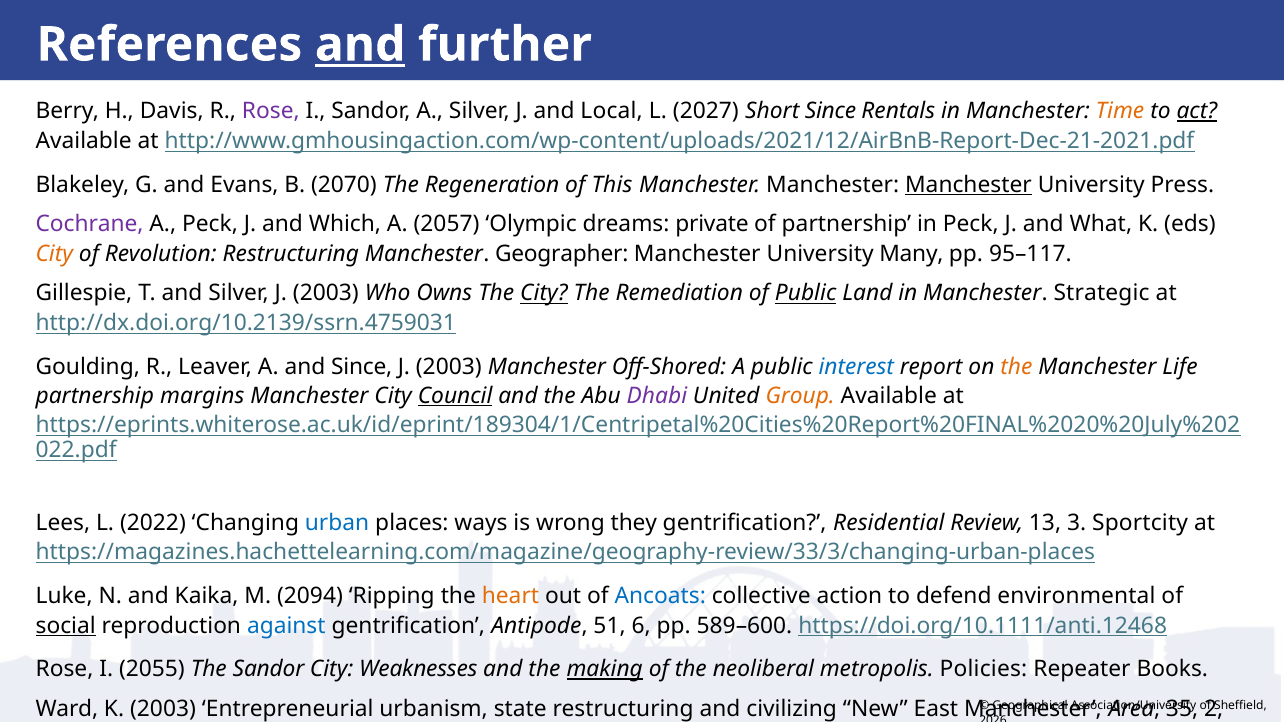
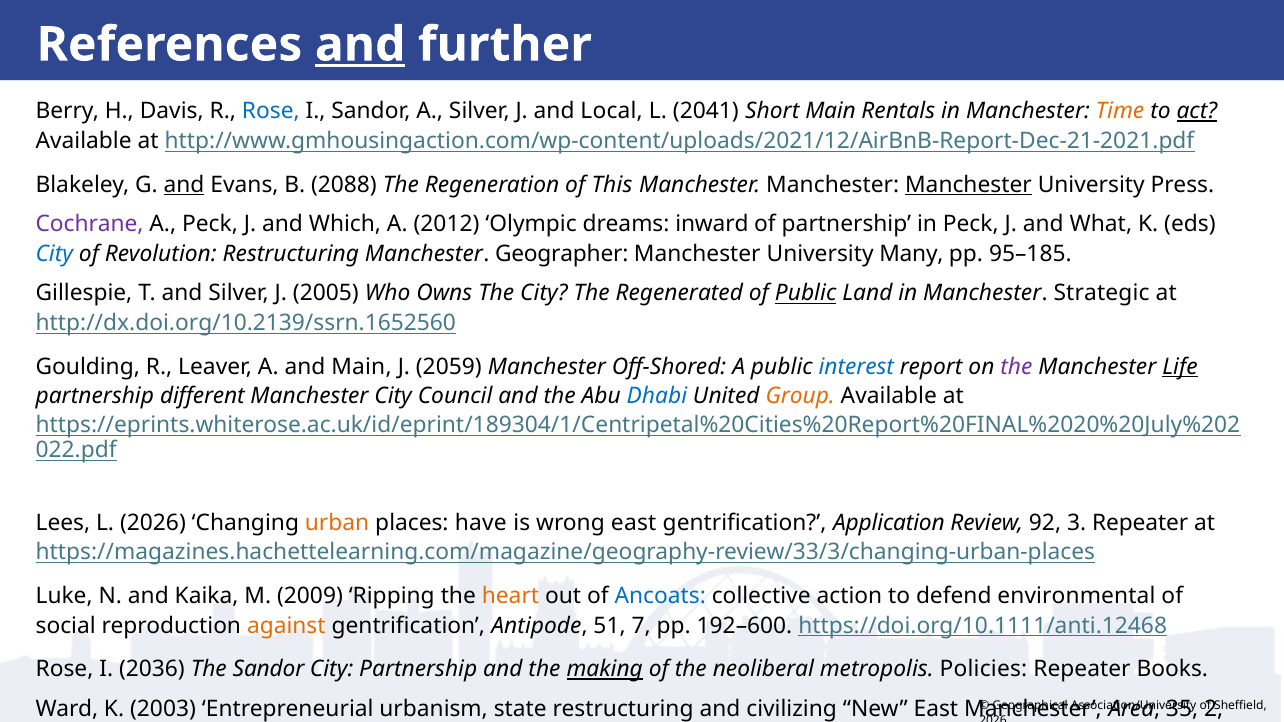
Rose at (271, 111) colour: purple -> blue
2027: 2027 -> 2041
Short Since: Since -> Main
and at (184, 185) underline: none -> present
2070: 2070 -> 2088
2057: 2057 -> 2012
private: private -> inward
City at (54, 254) colour: orange -> blue
95–117: 95–117 -> 95–185
Silver J 2003: 2003 -> 2005
City at (544, 294) underline: present -> none
Remediation: Remediation -> Regenerated
http://dx.doi.org/10.2139/ssrn.4759031: http://dx.doi.org/10.2139/ssrn.4759031 -> http://dx.doi.org/10.2139/ssrn.1652560
and Since: Since -> Main
2003 at (449, 367): 2003 -> 2059
the at (1016, 367) colour: orange -> purple
Life underline: none -> present
margins: margins -> different
Council underline: present -> none
Dhabi colour: purple -> blue
L 2022: 2022 -> 2026
urban colour: blue -> orange
ways: ways -> have
wrong they: they -> east
Residential: Residential -> Application
13: 13 -> 92
3 Sportcity: Sportcity -> Repeater
2094: 2094 -> 2009
social underline: present -> none
against colour: blue -> orange
6: 6 -> 7
589–600: 589–600 -> 192–600
2055: 2055 -> 2036
City Weaknesses: Weaknesses -> Partnership
